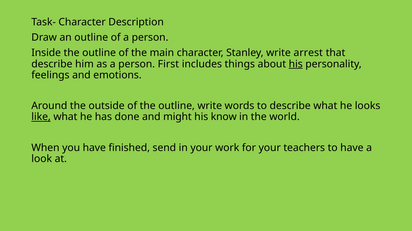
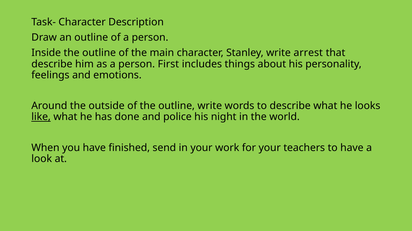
his at (296, 64) underline: present -> none
might: might -> police
know: know -> night
